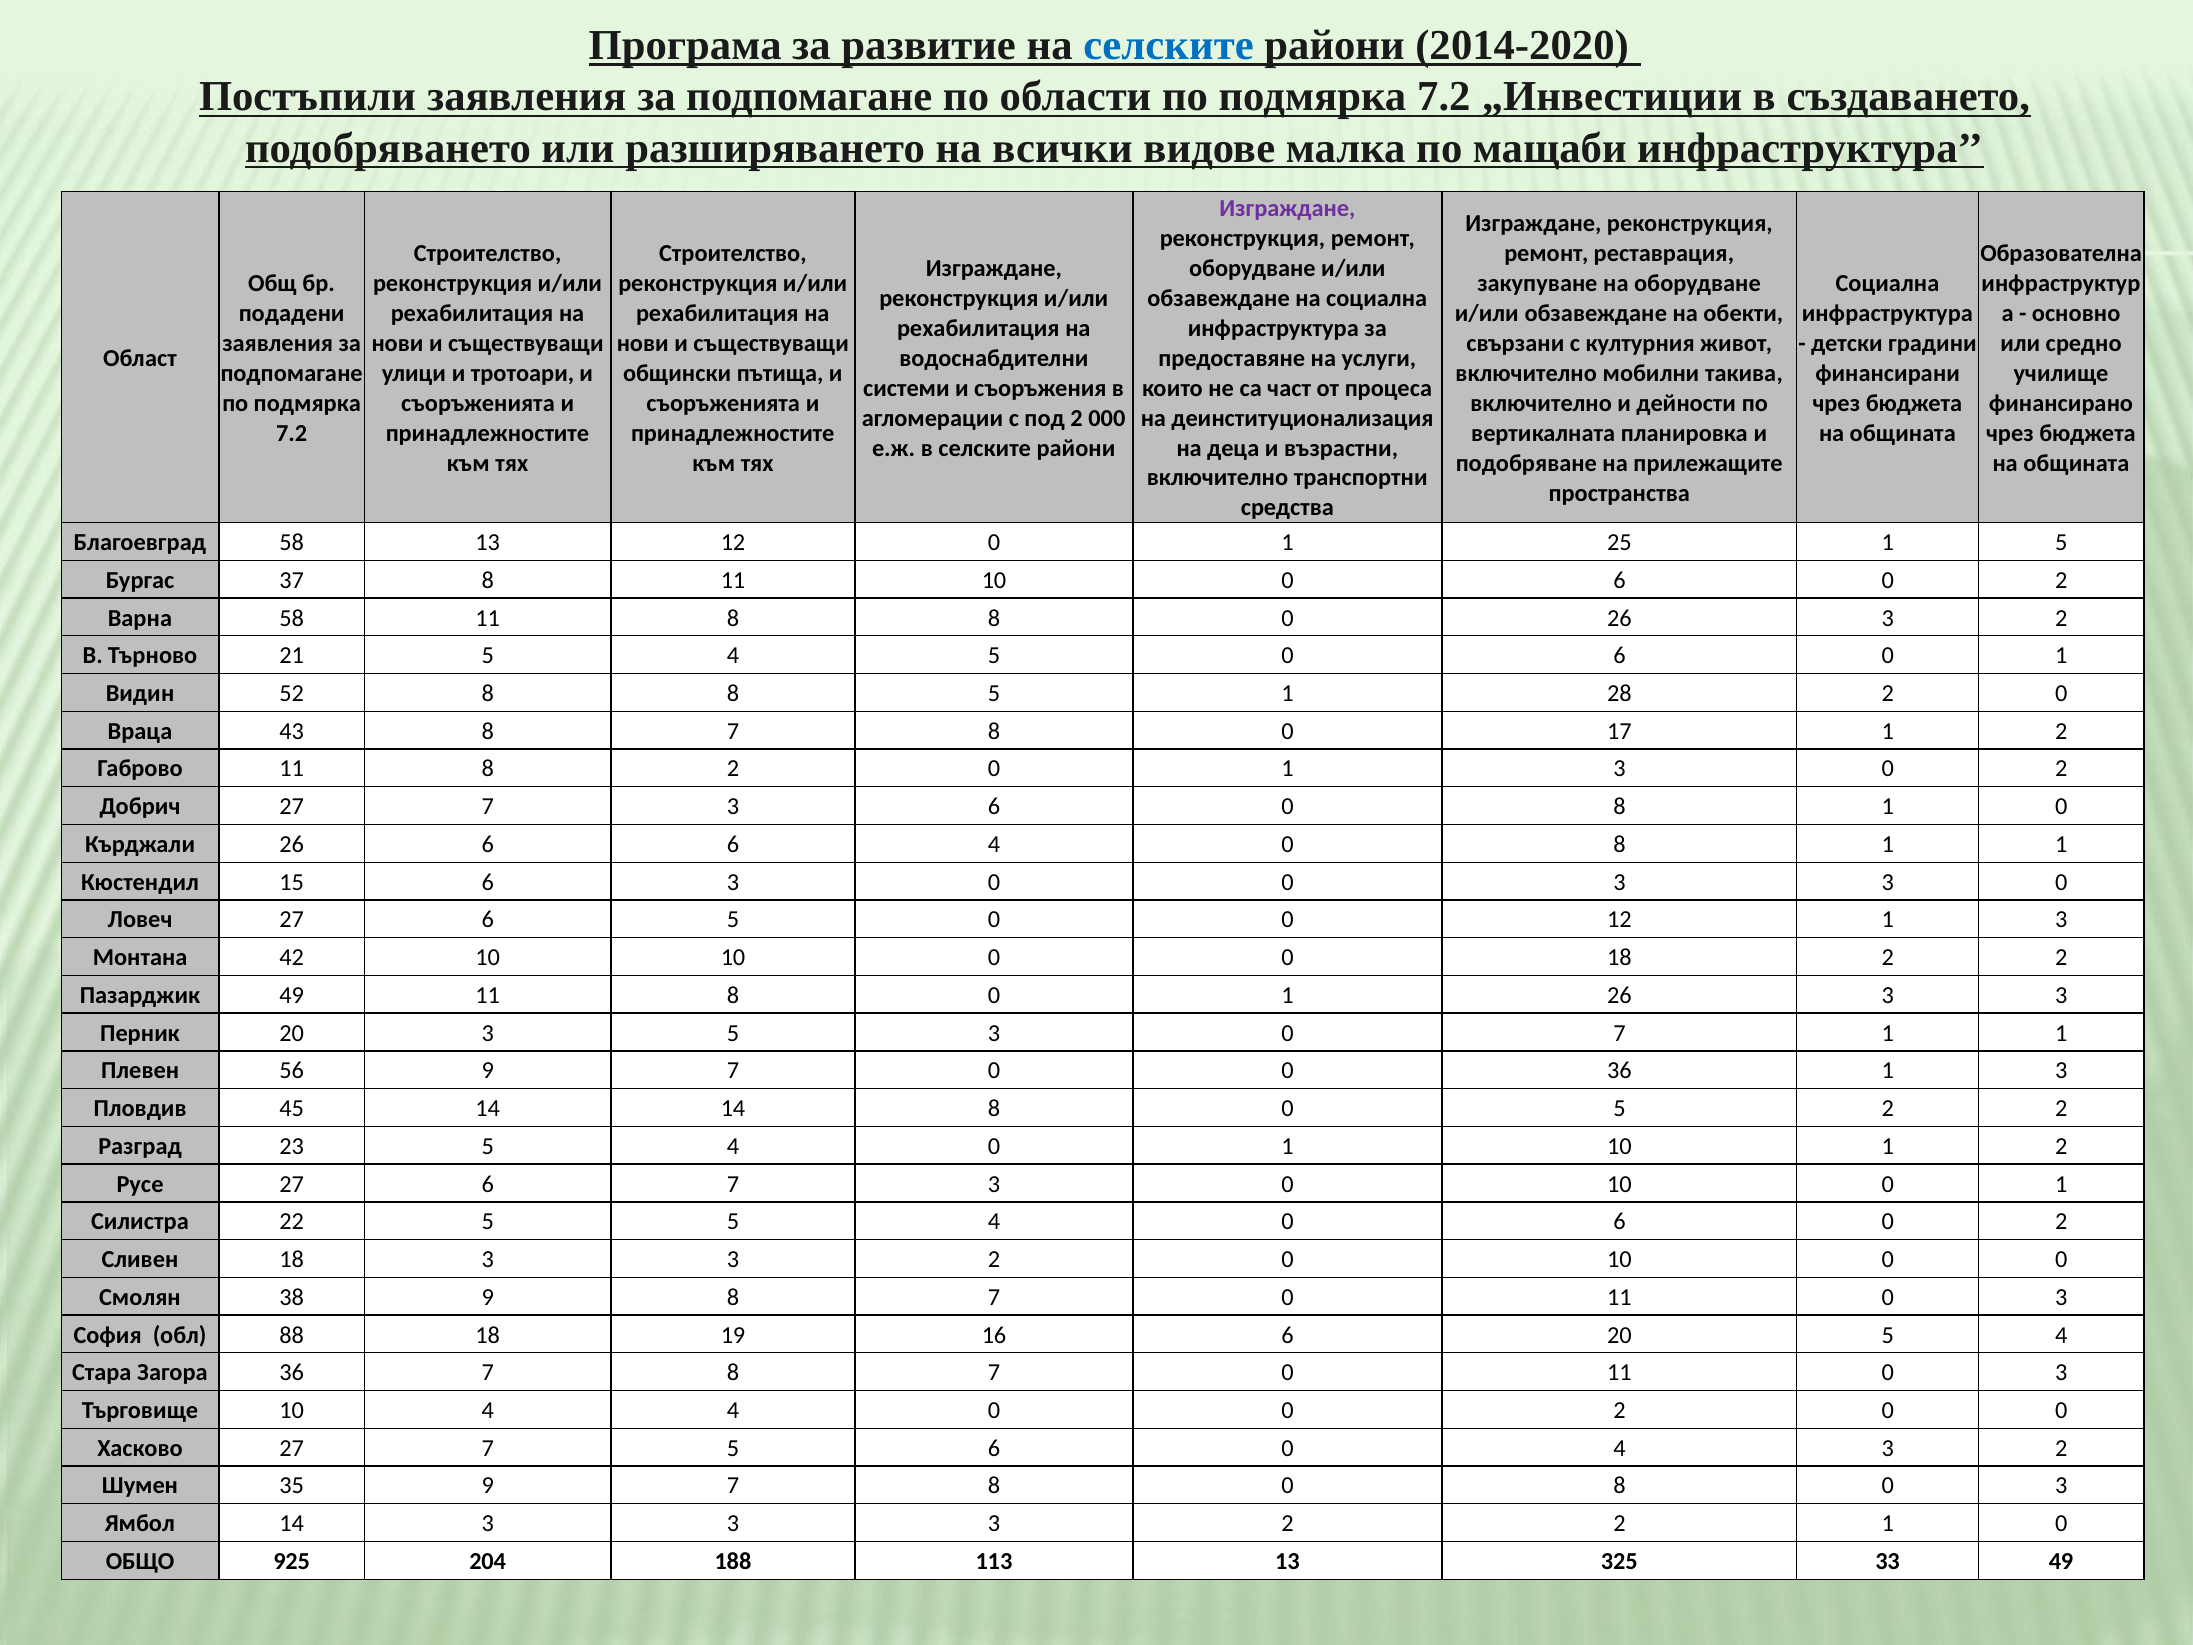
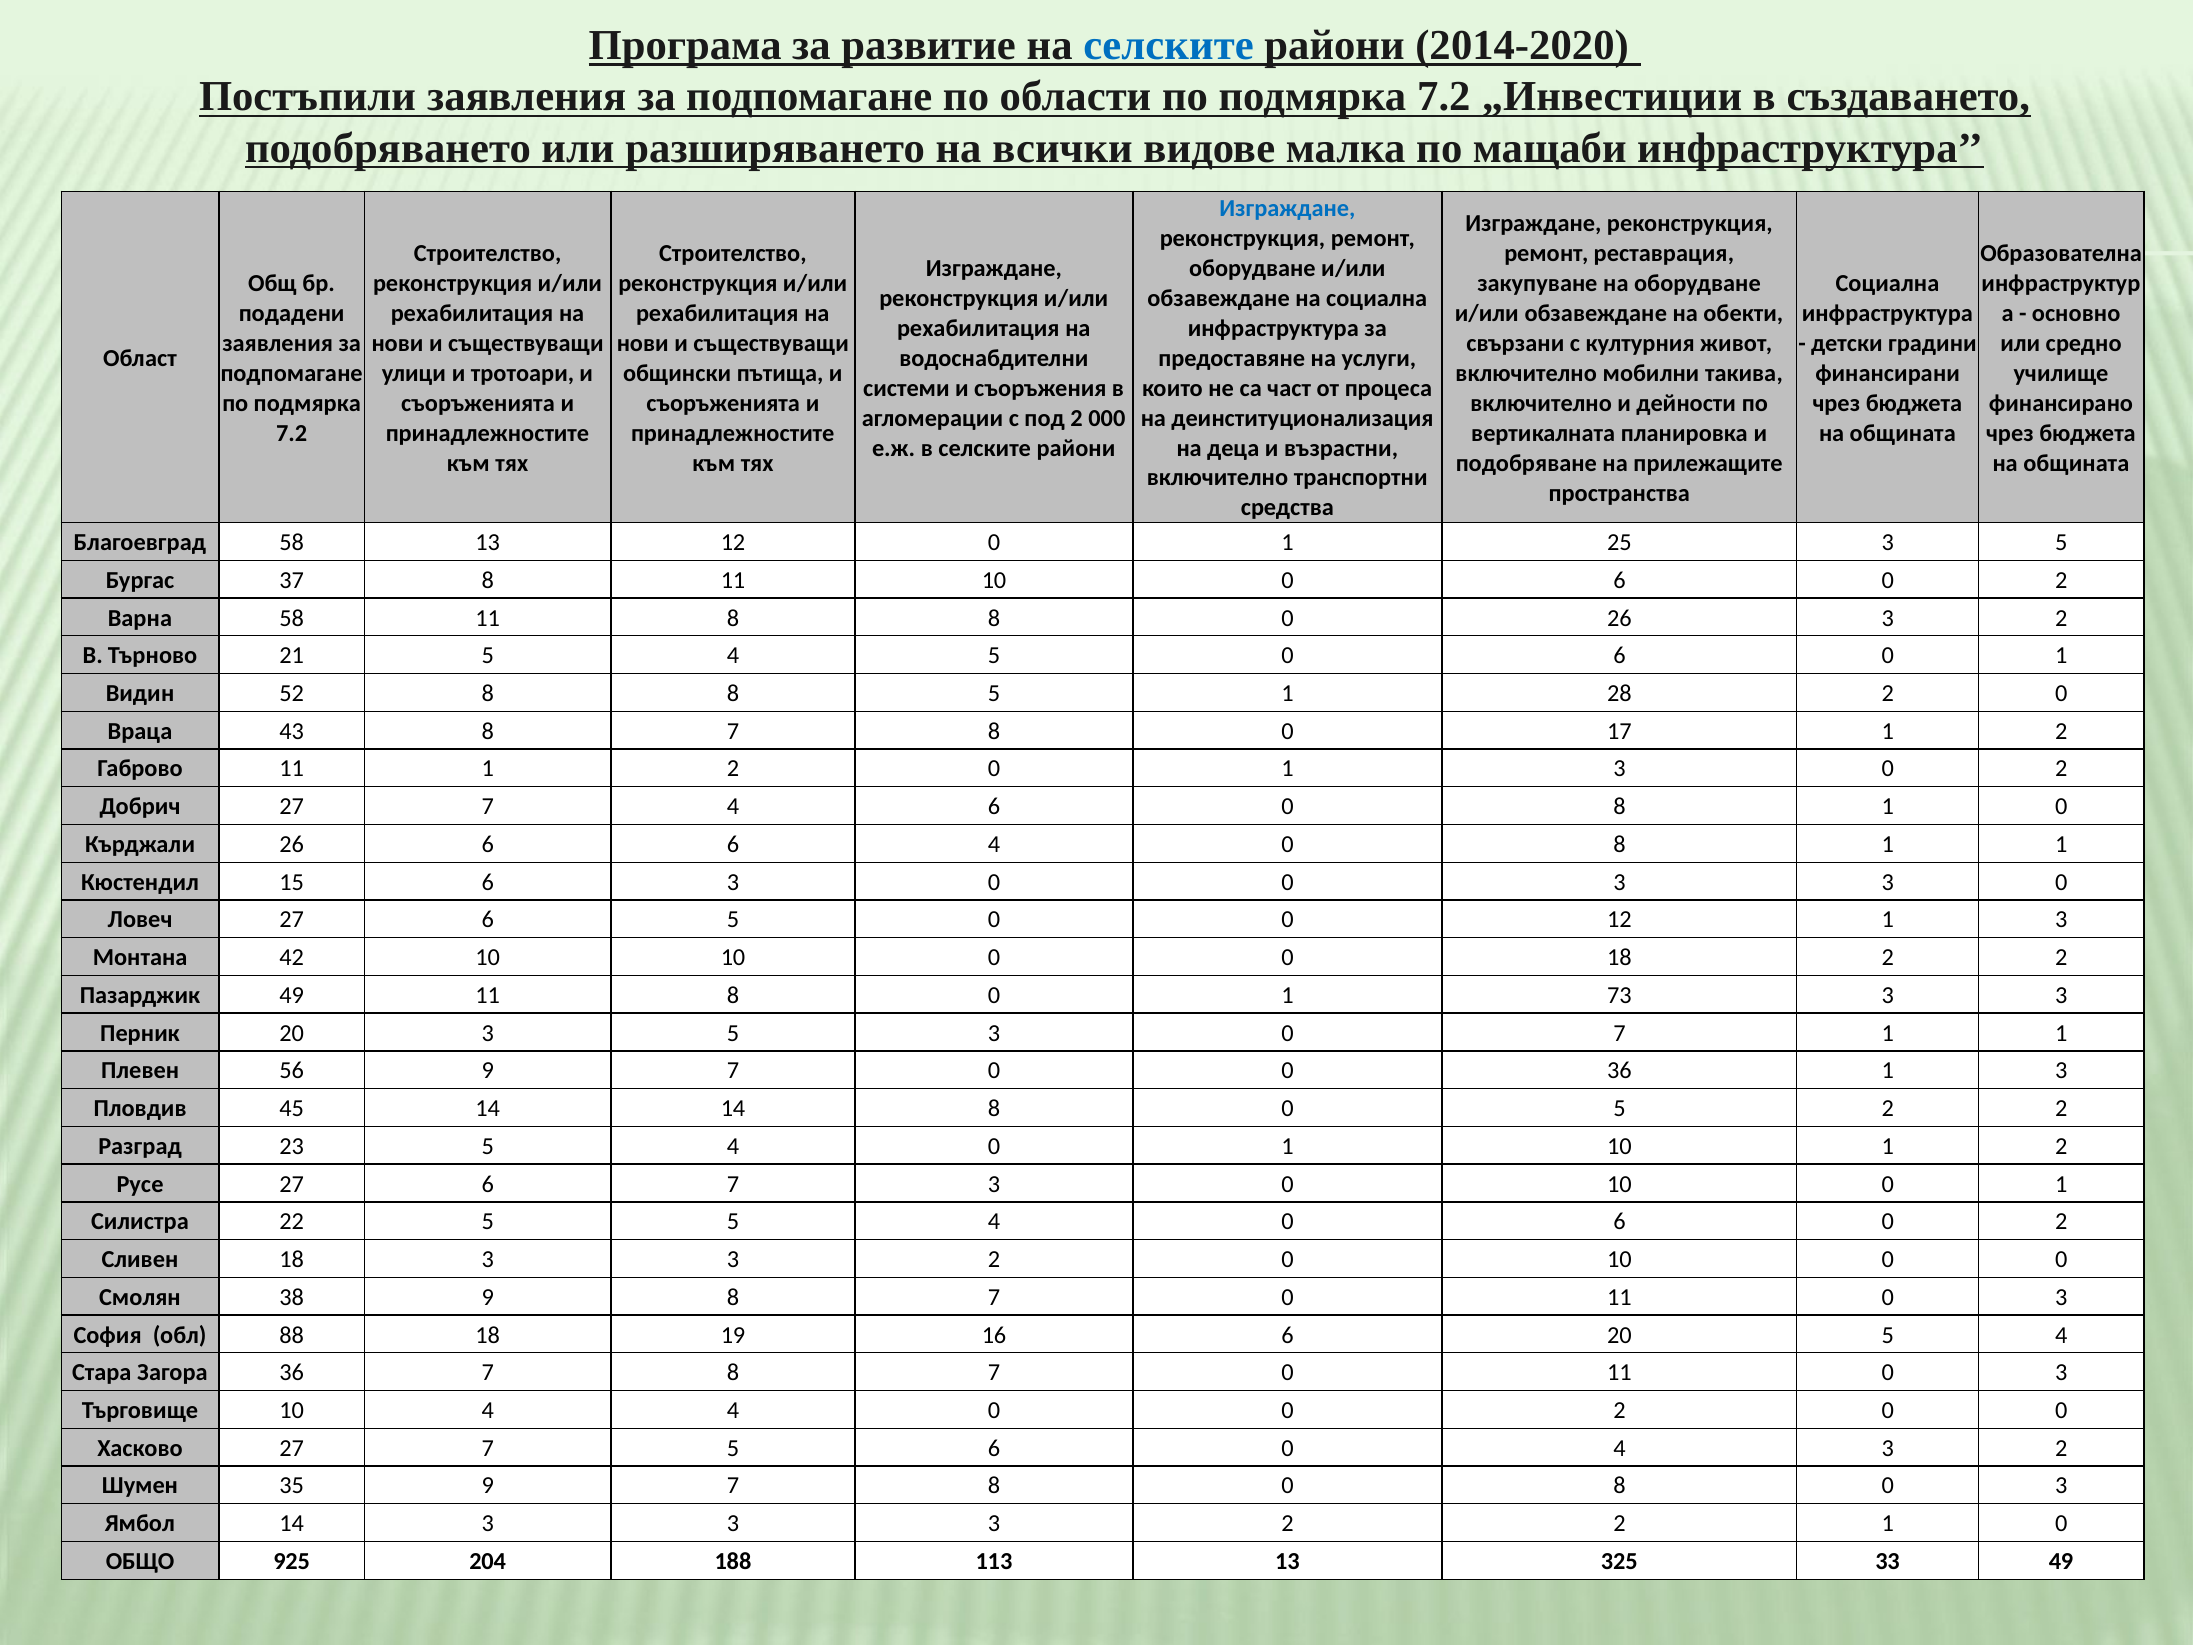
Изграждане at (1287, 208) colour: purple -> blue
25 1: 1 -> 3
Габрово 11 8: 8 -> 1
27 7 3: 3 -> 4
1 26: 26 -> 73
